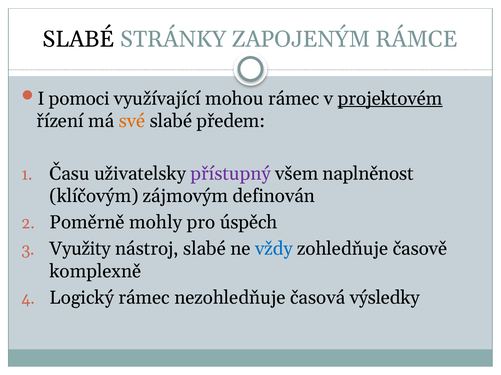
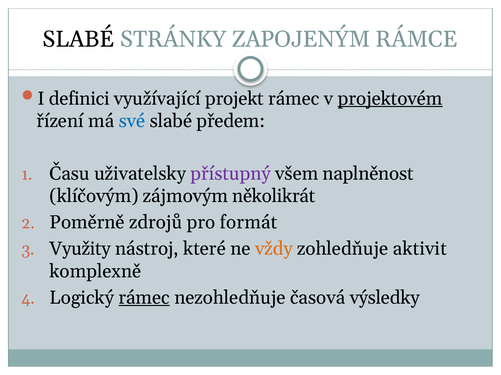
pomoci: pomoci -> definici
mohou: mohou -> projekt
své colour: orange -> blue
definován: definován -> několikrát
mohly: mohly -> zdrojů
úspěch: úspěch -> formát
nástroj slabé: slabé -> které
vždy colour: blue -> orange
časově: časově -> aktivit
rámec at (144, 298) underline: none -> present
